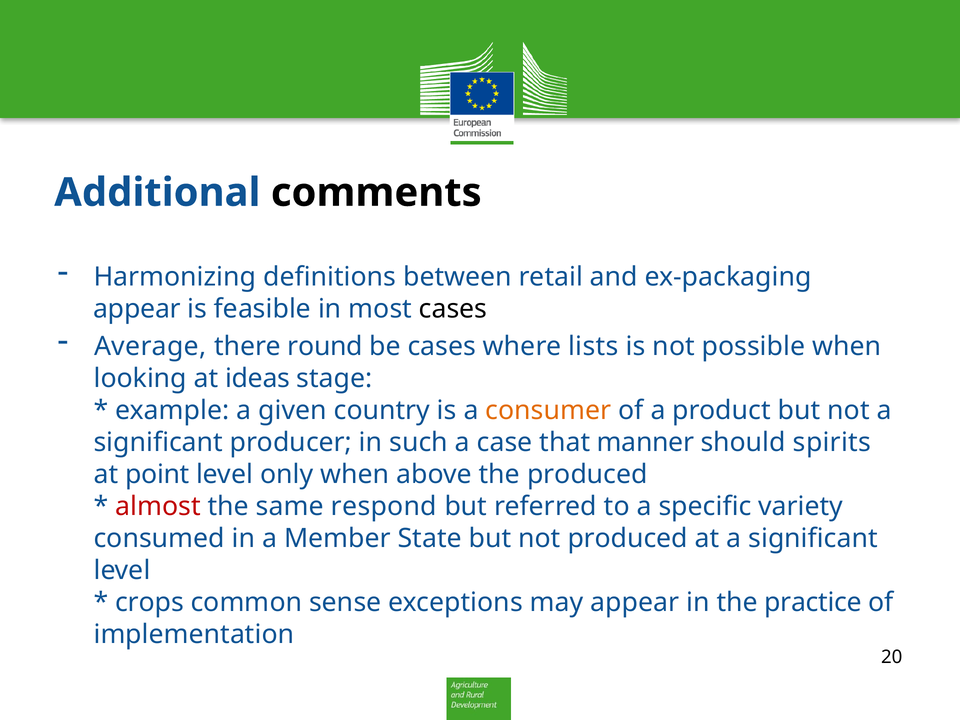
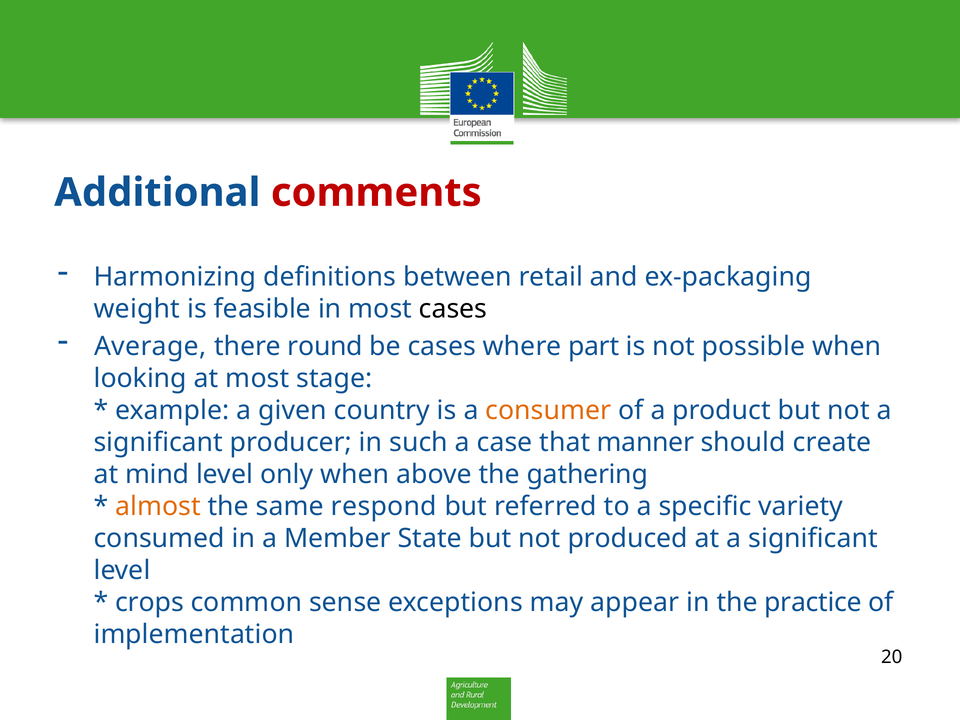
comments colour: black -> red
appear at (137, 309): appear -> weight
lists: lists -> part
at ideas: ideas -> most
spirits: spirits -> create
point: point -> mind
the produced: produced -> gathering
almost colour: red -> orange
